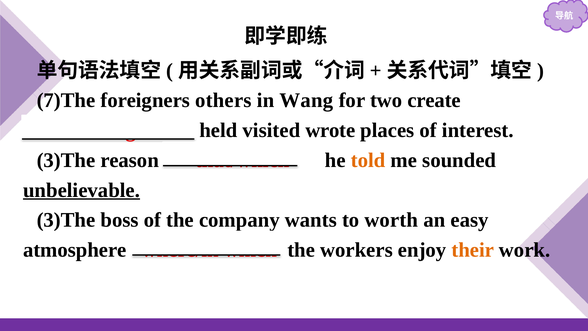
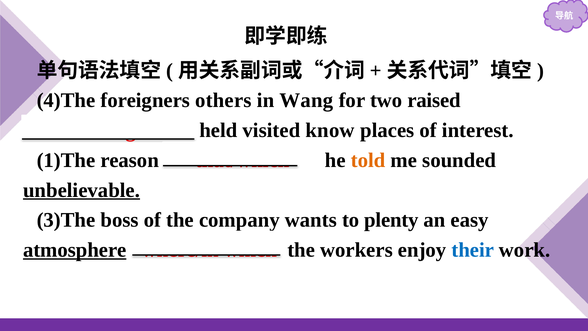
7)The: 7)The -> 4)The
create: create -> raised
wrote: wrote -> know
3)The at (66, 160): 3)The -> 1)The
worth: worth -> plenty
atmosphere underline: none -> present
their colour: orange -> blue
